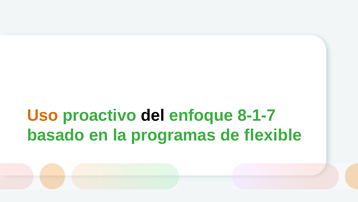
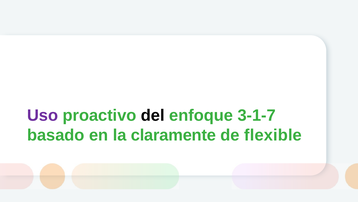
Uso colour: orange -> purple
8-1-7: 8-1-7 -> 3-1-7
programas: programas -> claramente
